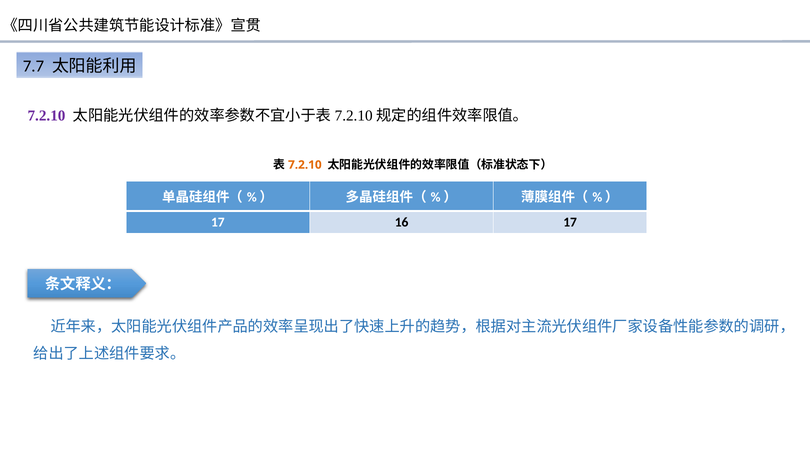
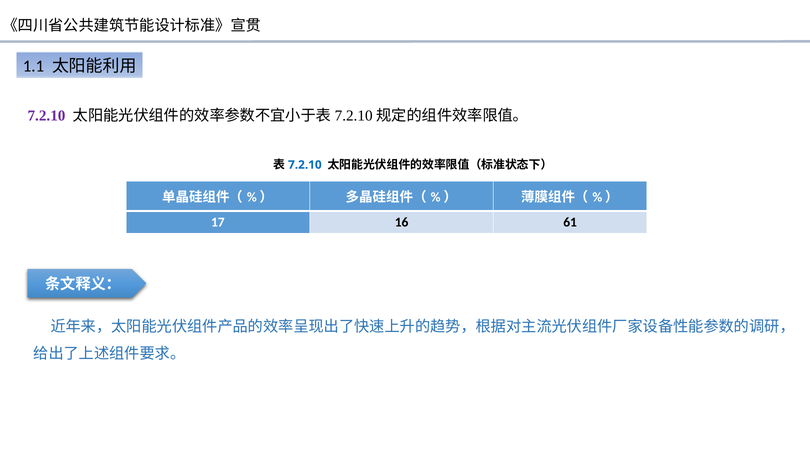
7.7: 7.7 -> 1.1
7.2.10 at (305, 165) colour: orange -> blue
16 17: 17 -> 61
